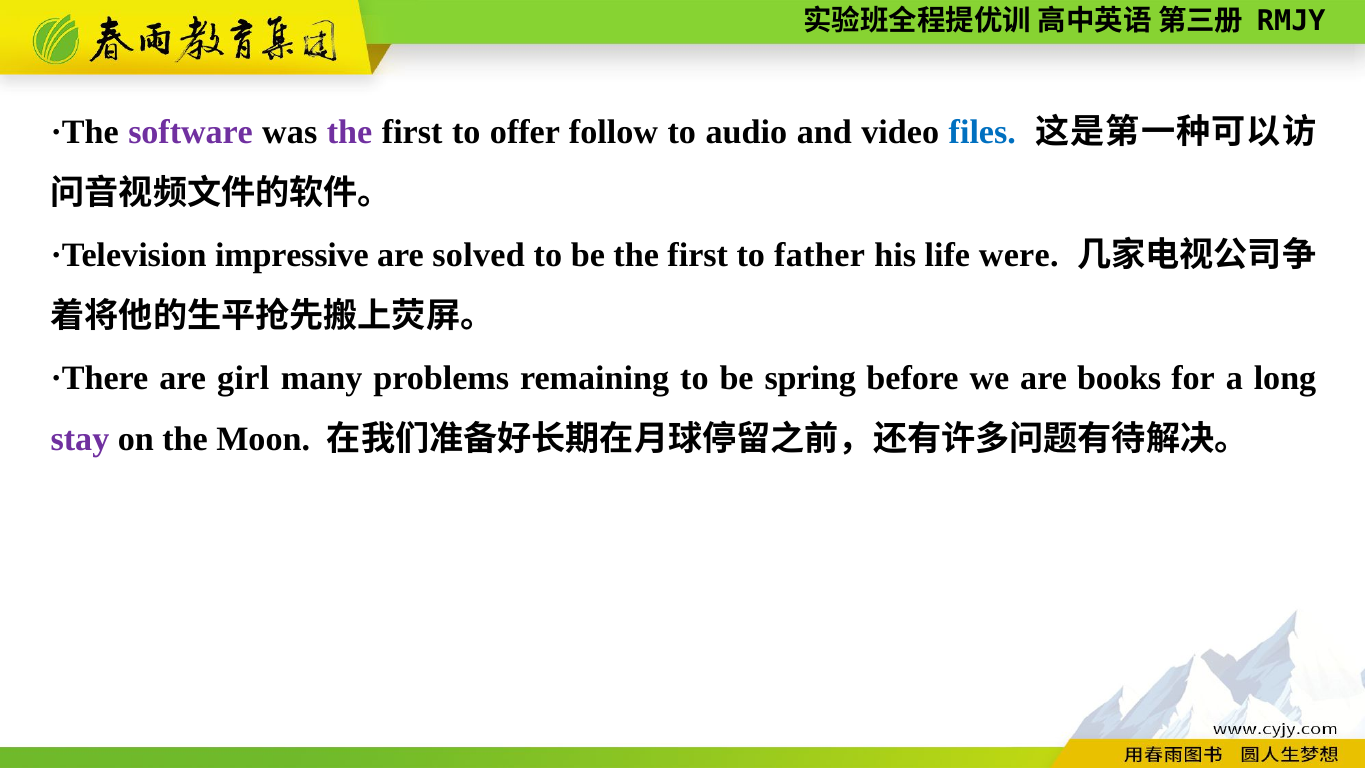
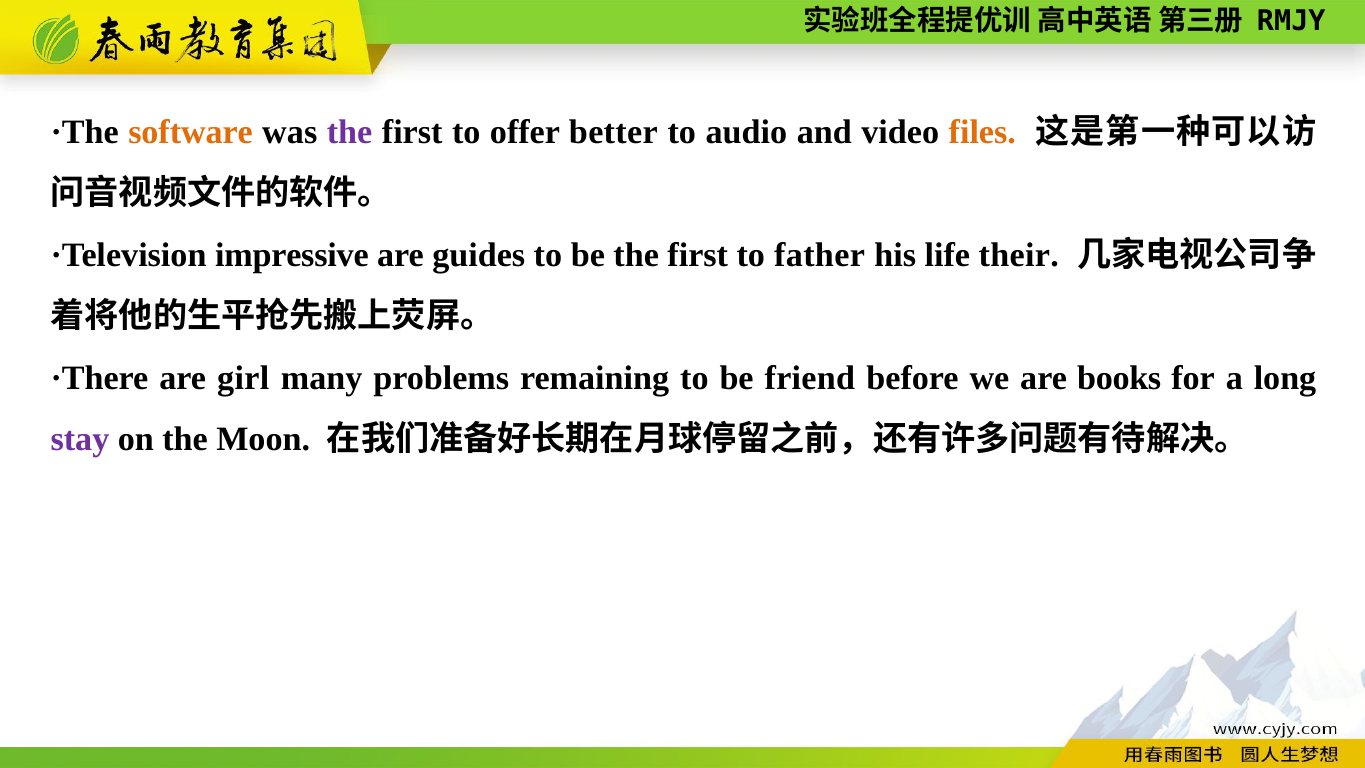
software colour: purple -> orange
follow: follow -> better
files colour: blue -> orange
solved: solved -> guides
were: were -> their
spring: spring -> friend
